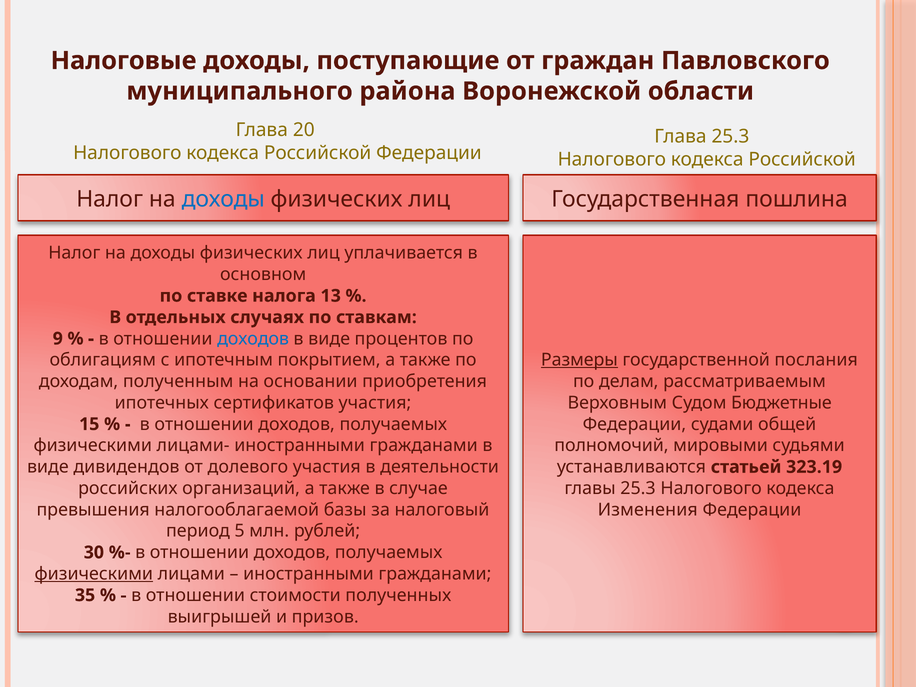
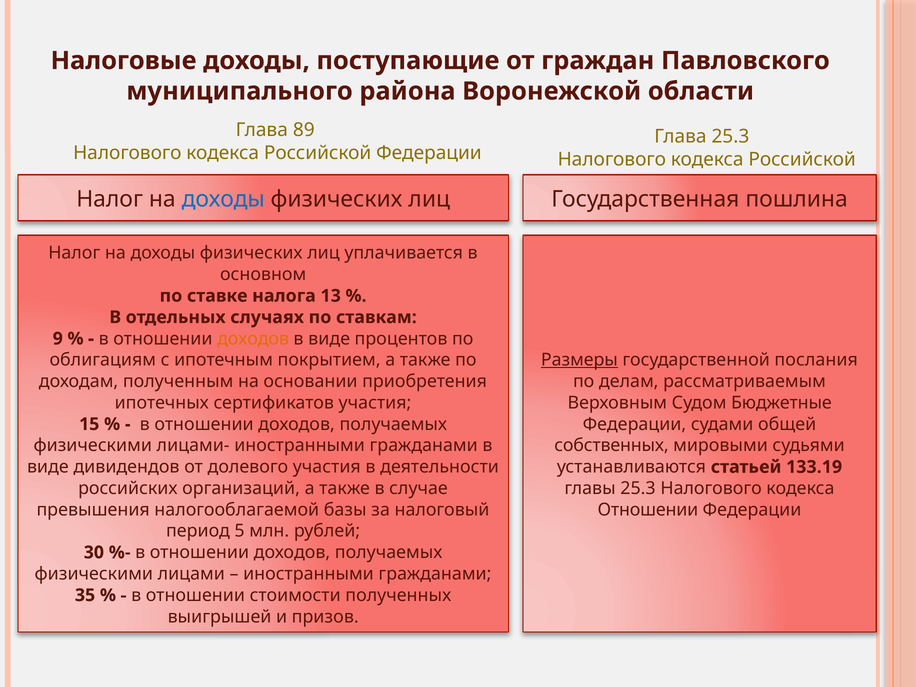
20: 20 -> 89
доходов at (253, 339) colour: blue -> orange
полномочий: полномочий -> собственных
323.19: 323.19 -> 133.19
Изменения at (648, 510): Изменения -> Отношении
физическими at (94, 574) underline: present -> none
